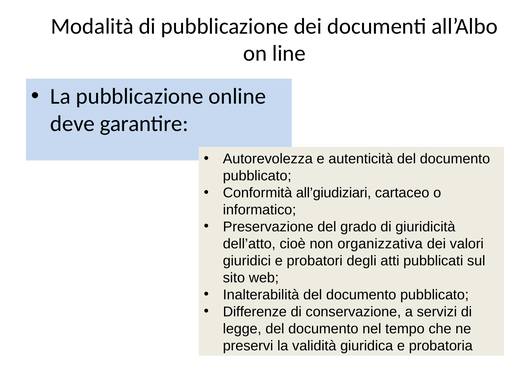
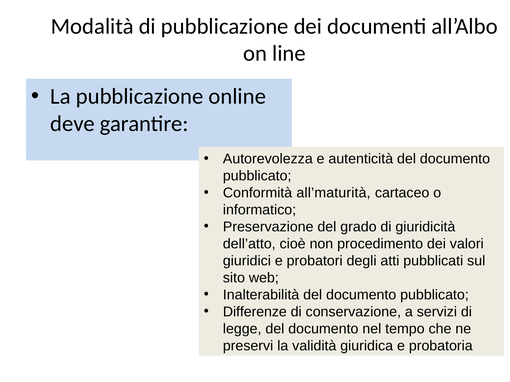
all’giudiziari: all’giudiziari -> all’maturità
organizzativa: organizzativa -> procedimento
